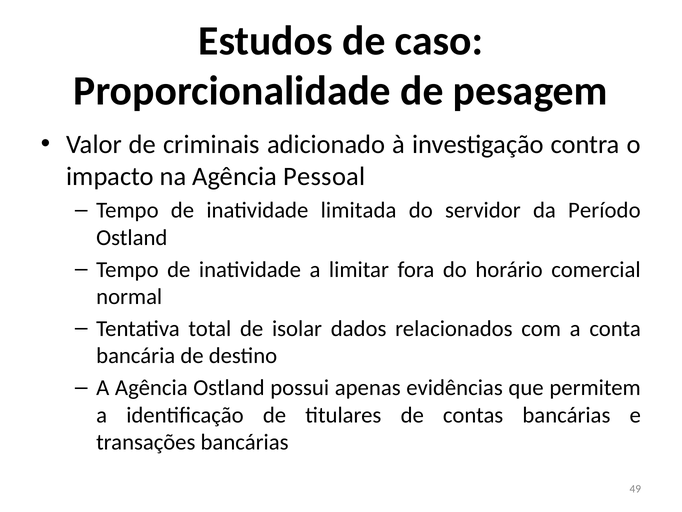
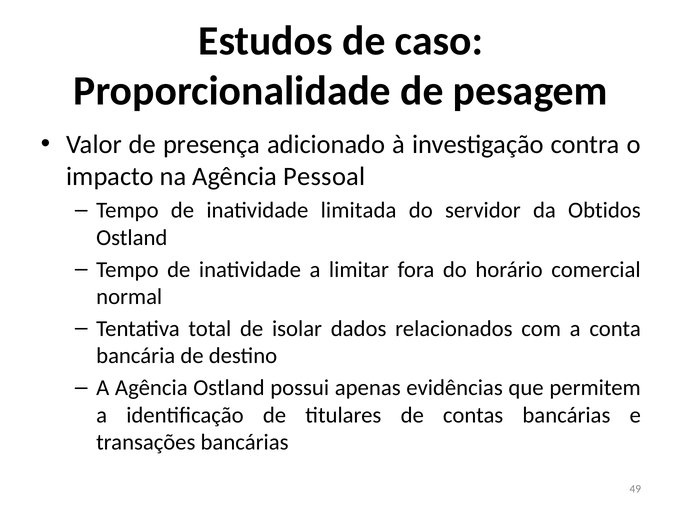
criminais: criminais -> presença
Período: Período -> Obtidos
